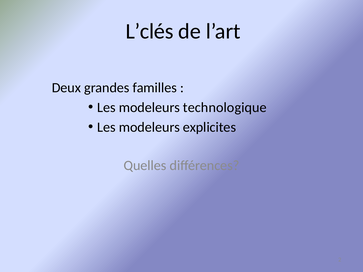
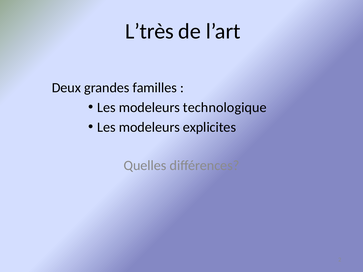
L’clés: L’clés -> L’très
